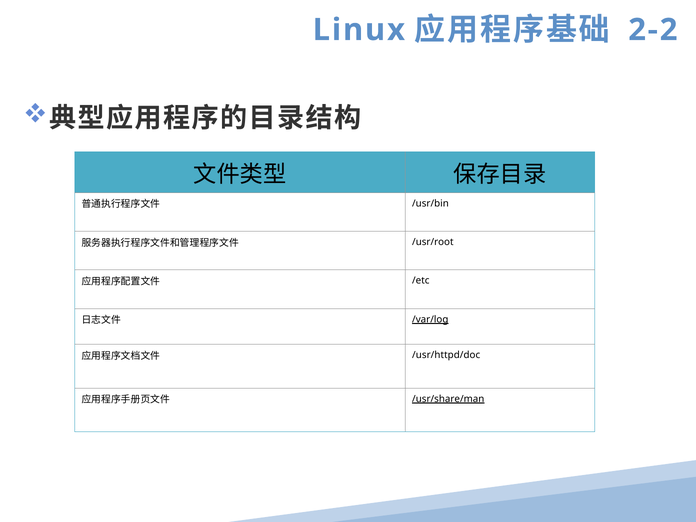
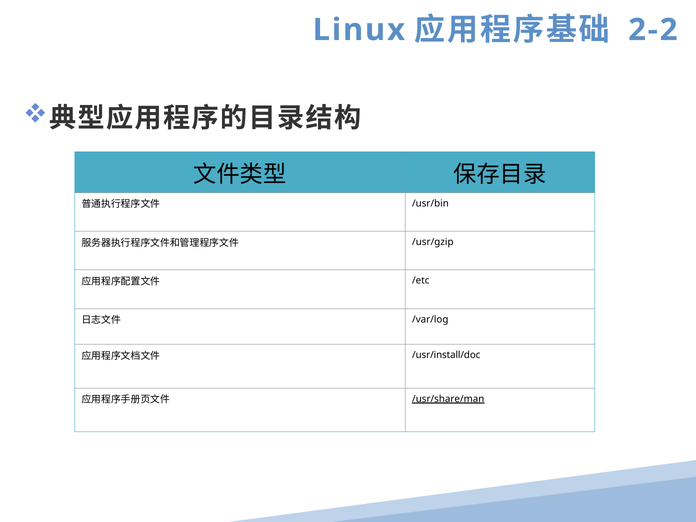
/usr/root: /usr/root -> /usr/gzip
/var/log underline: present -> none
/usr/httpd/doc: /usr/httpd/doc -> /usr/install/doc
